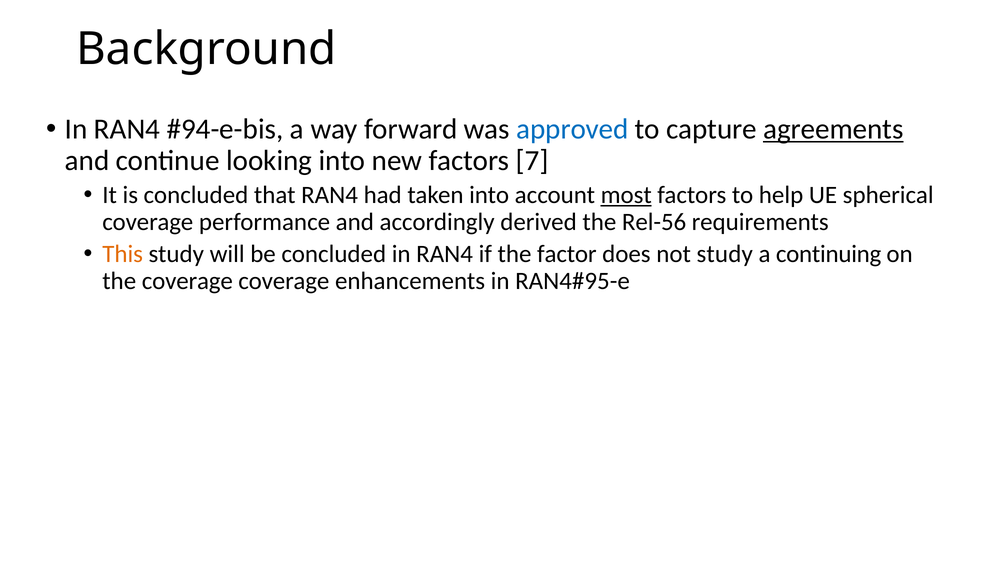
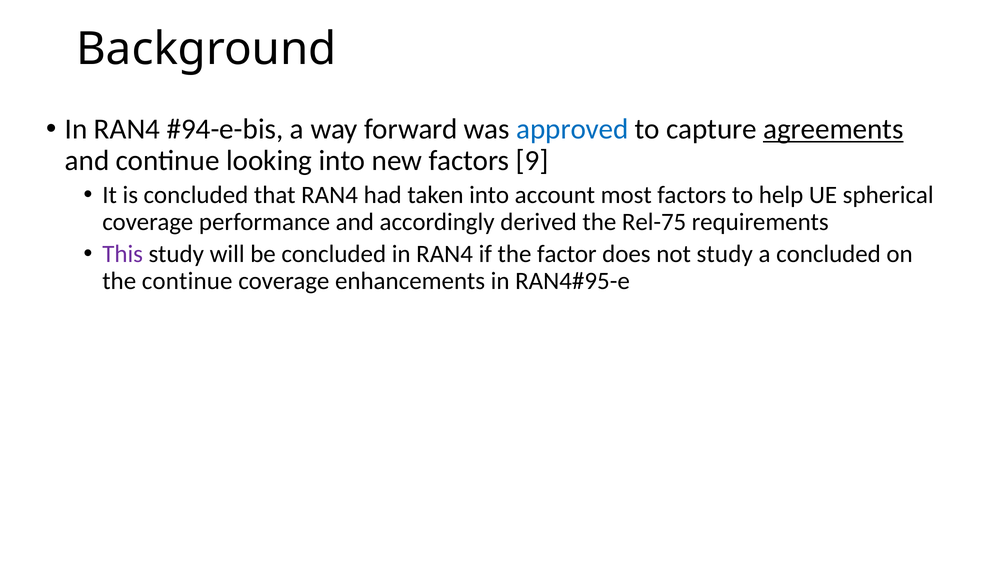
7: 7 -> 9
most underline: present -> none
Rel-56: Rel-56 -> Rel-75
This colour: orange -> purple
a continuing: continuing -> concluded
the coverage: coverage -> continue
